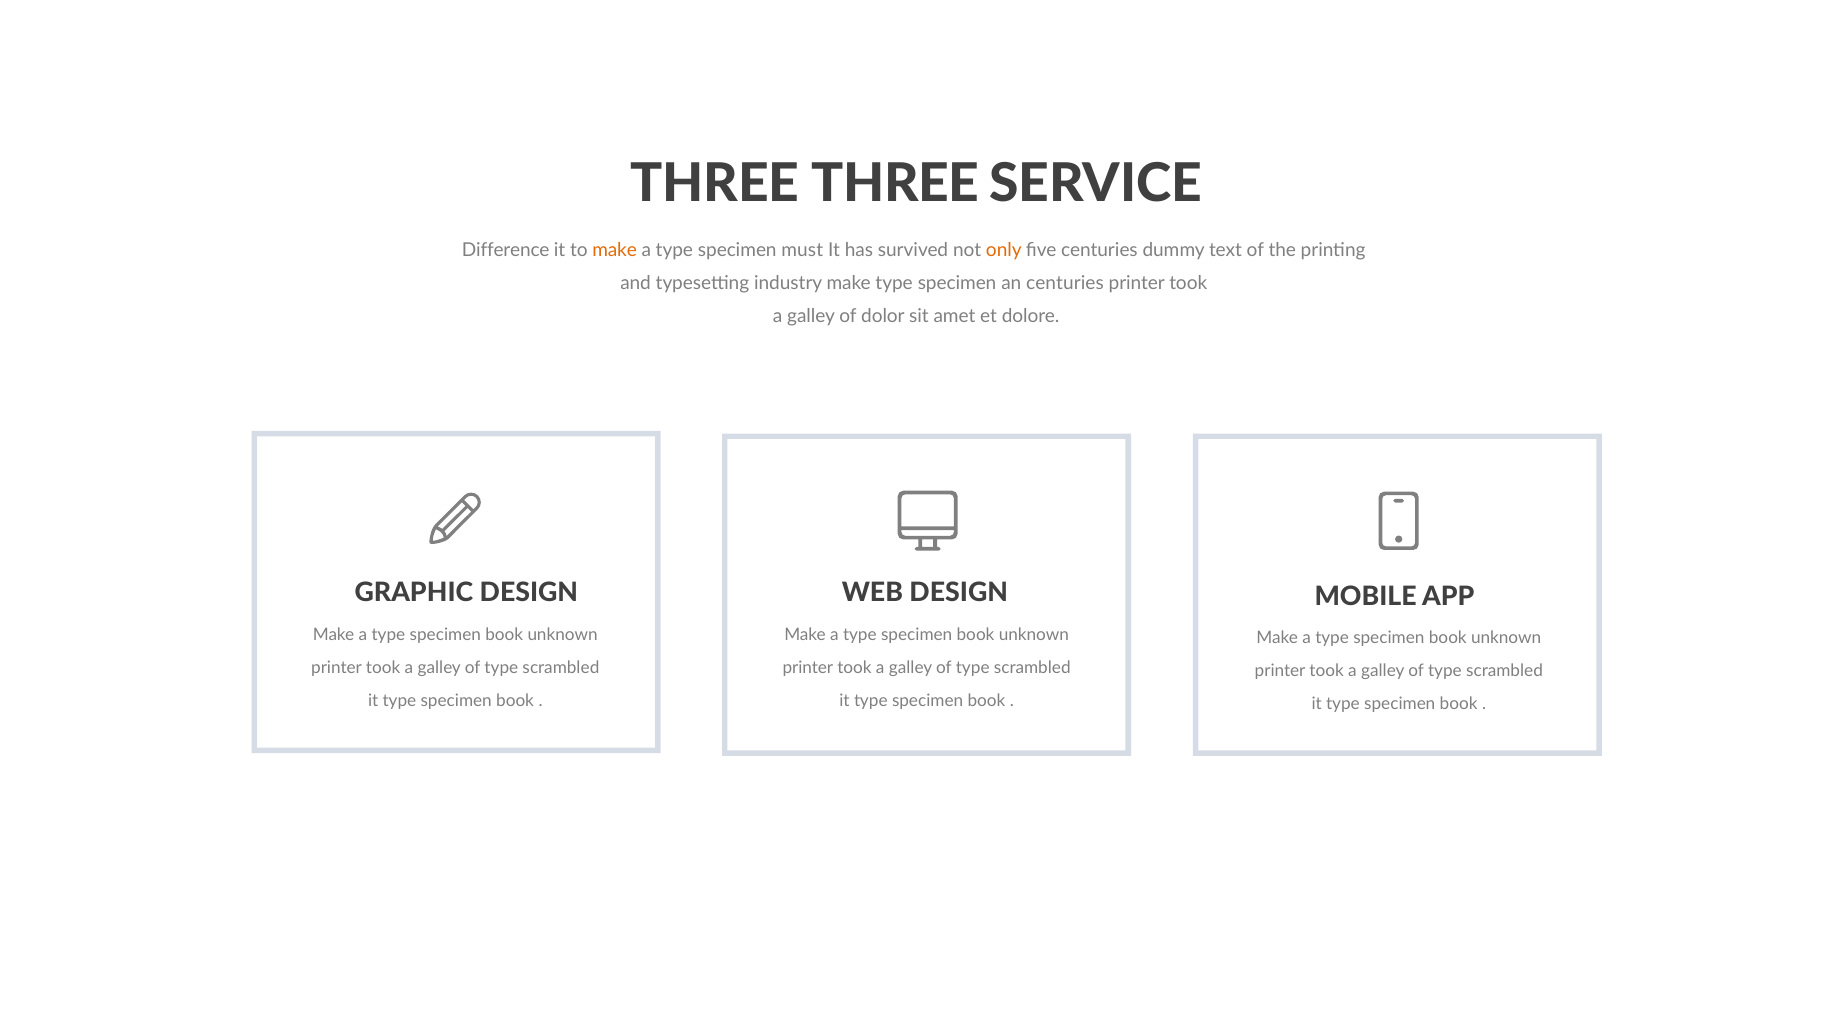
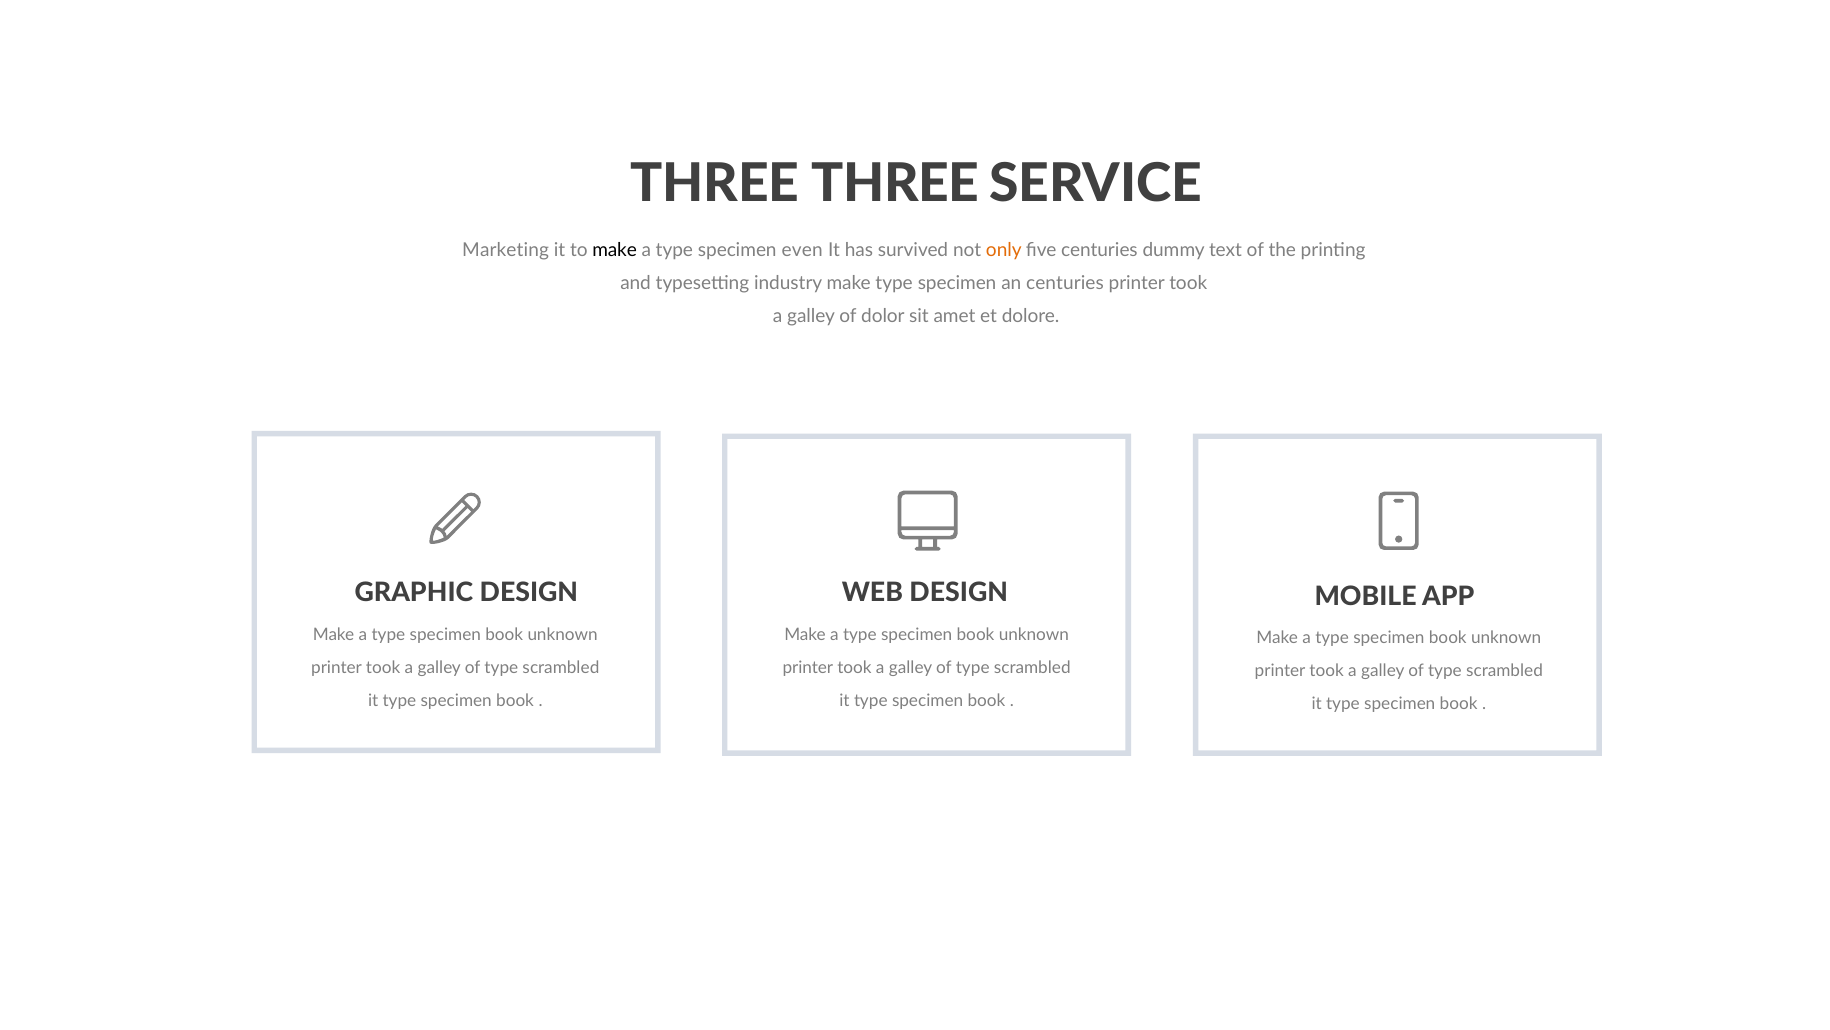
Difference: Difference -> Marketing
make at (615, 250) colour: orange -> black
must: must -> even
